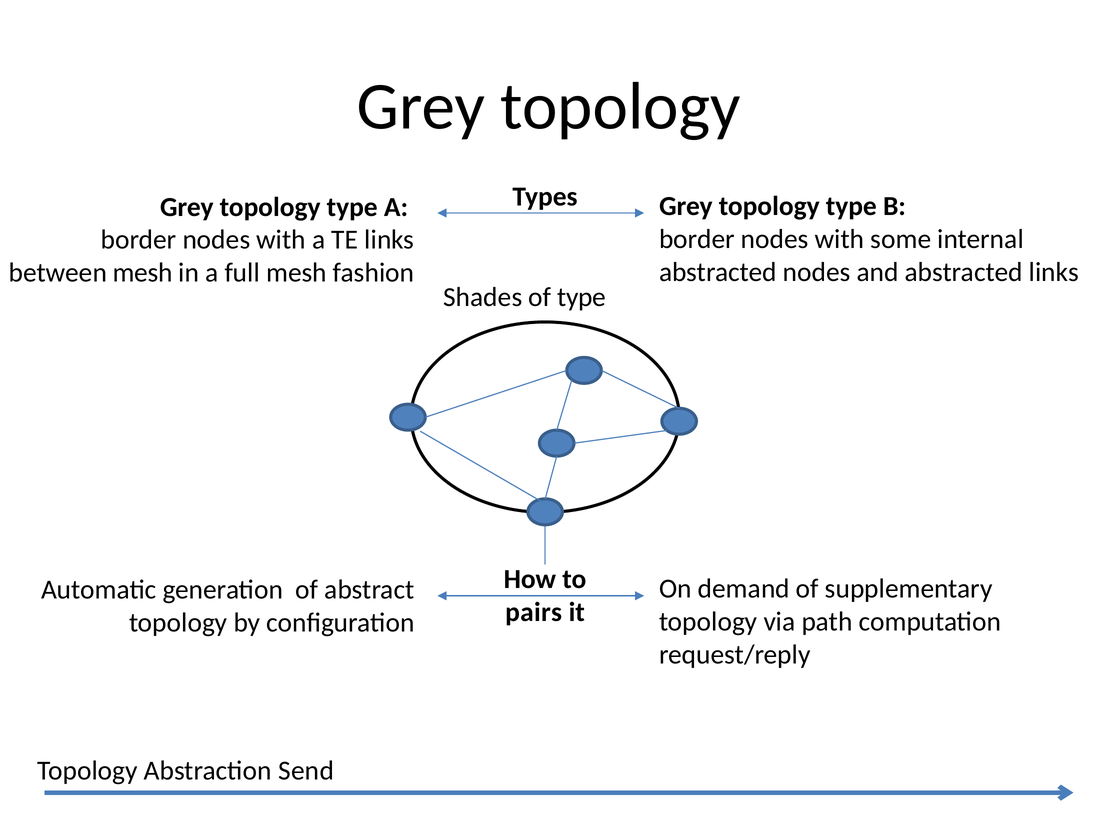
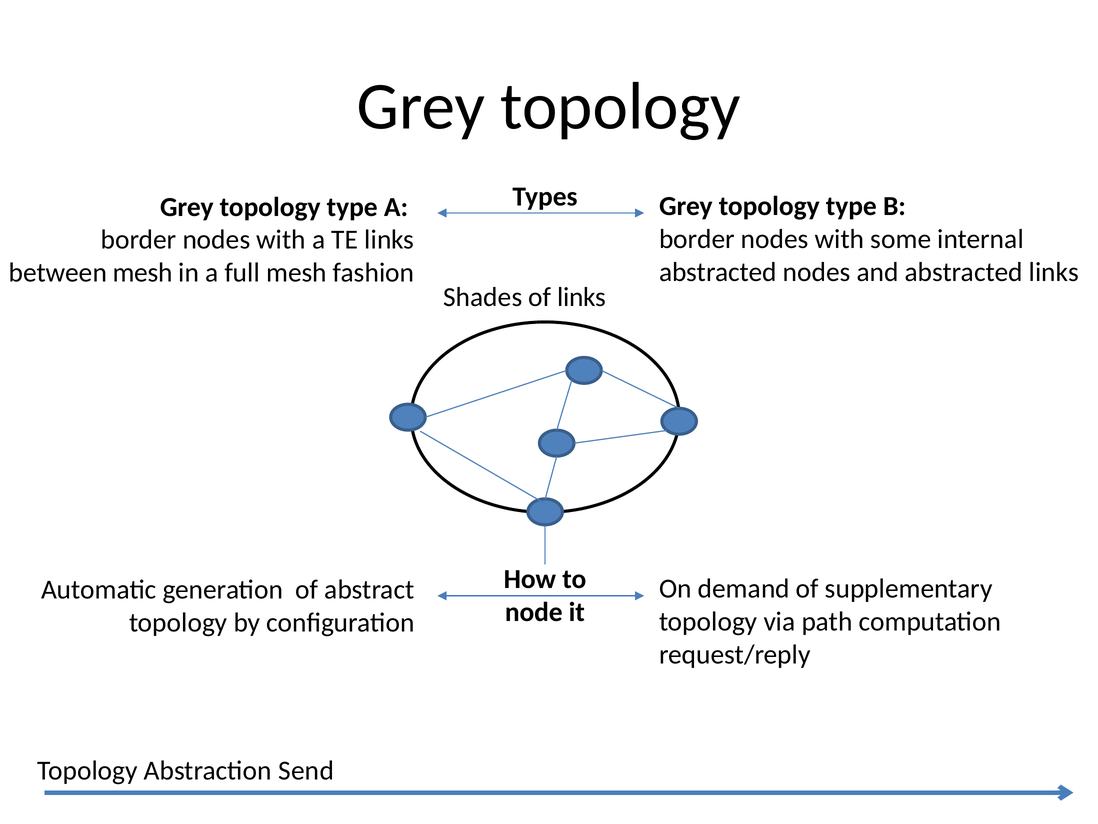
of type: type -> links
pairs: pairs -> node
